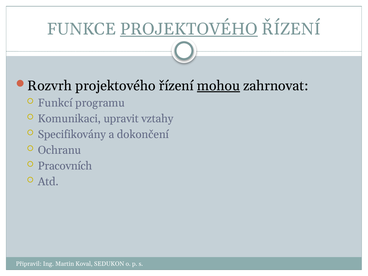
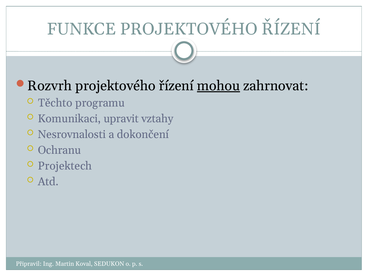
PROJEKTOVÉHO at (189, 29) underline: present -> none
Funkcí: Funkcí -> Těchto
Specifikovány: Specifikovány -> Nesrovnalosti
Pracovních: Pracovních -> Projektech
